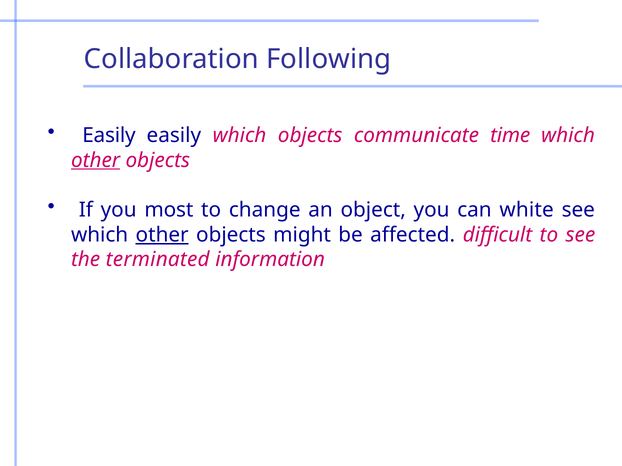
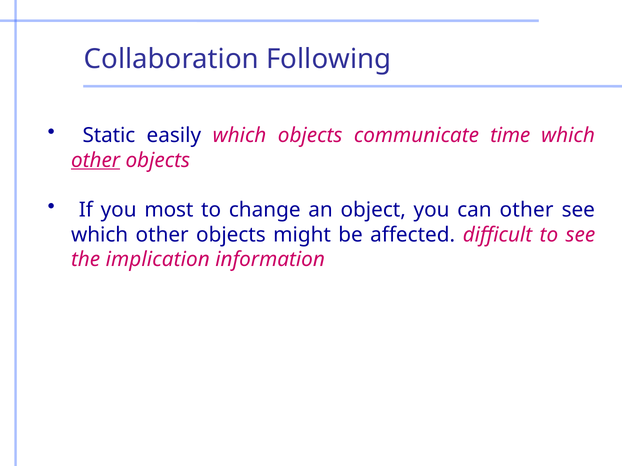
Easily at (109, 136): Easily -> Static
can white: white -> other
other at (162, 235) underline: present -> none
terminated: terminated -> implication
